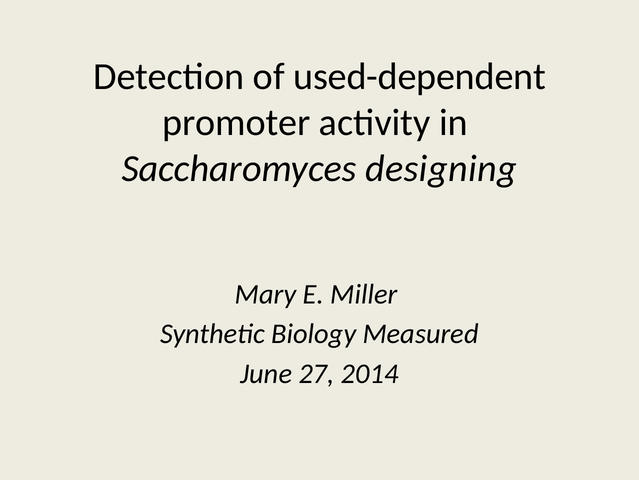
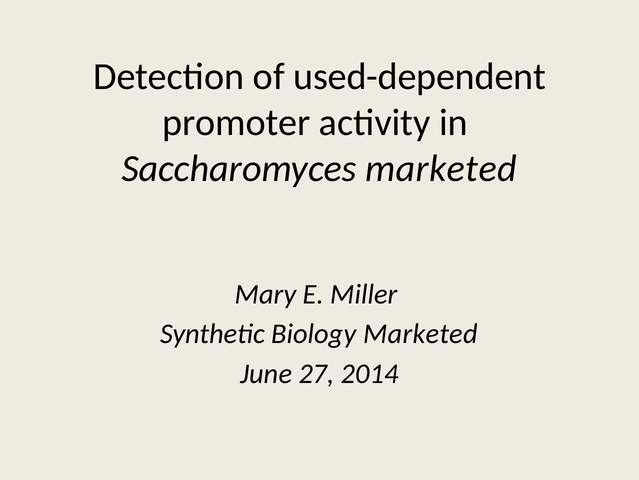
Saccharomyces designing: designing -> marketed
Biology Measured: Measured -> Marketed
